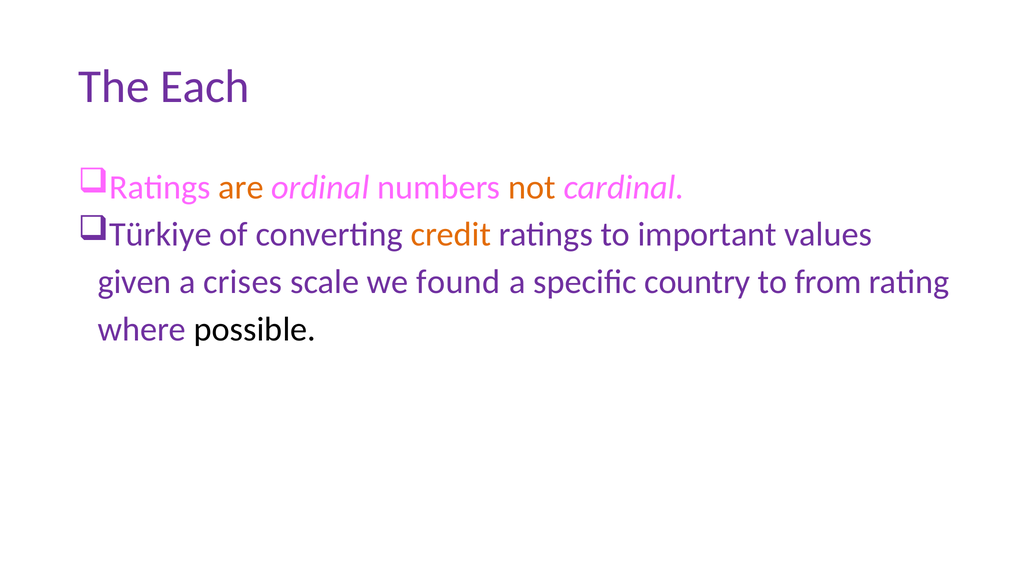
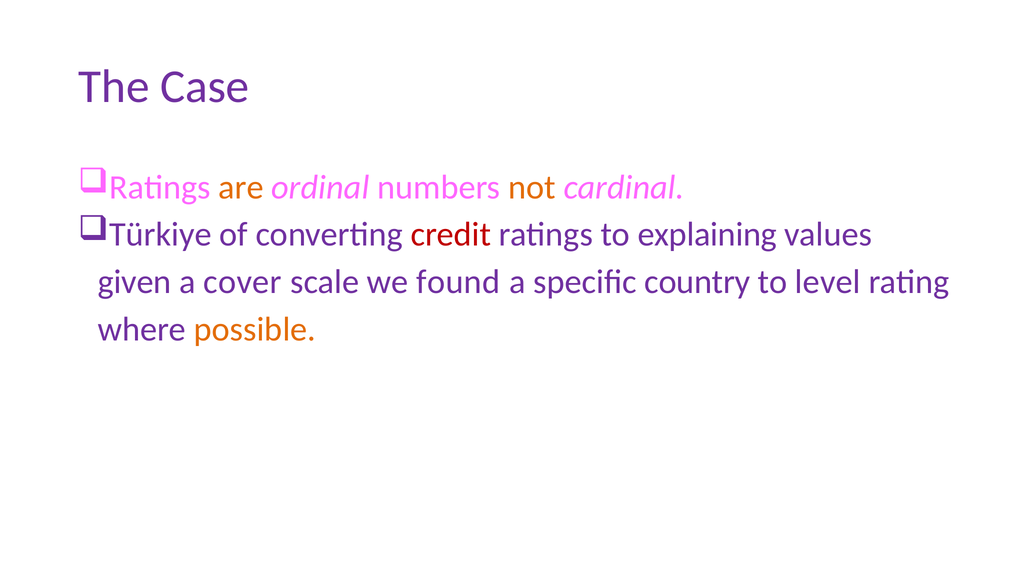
Each: Each -> Case
credit colour: orange -> red
important: important -> explaining
crises: crises -> cover
from: from -> level
possible colour: black -> orange
